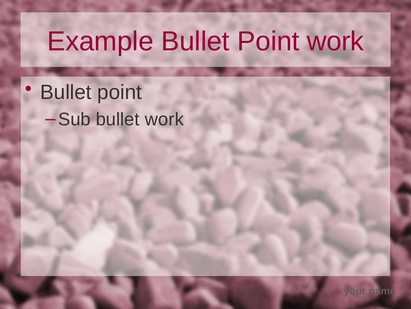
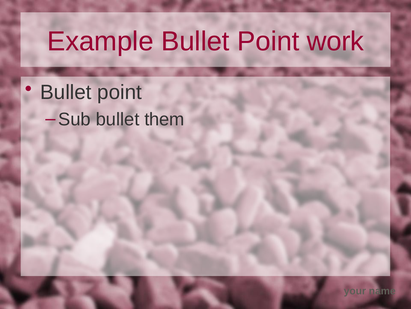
bullet work: work -> them
